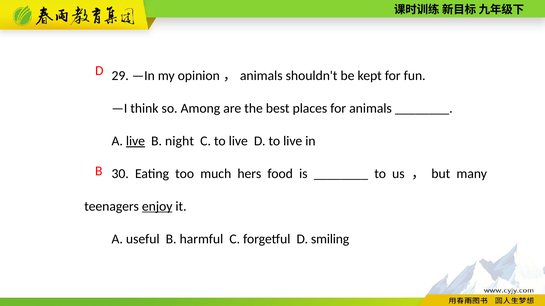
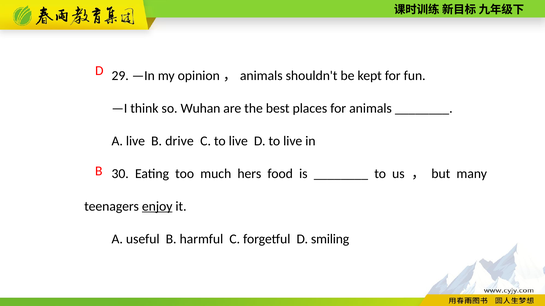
Among: Among -> Wuhan
live at (135, 141) underline: present -> none
night: night -> drive
